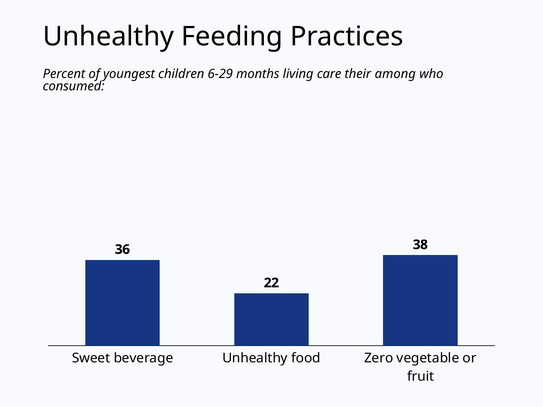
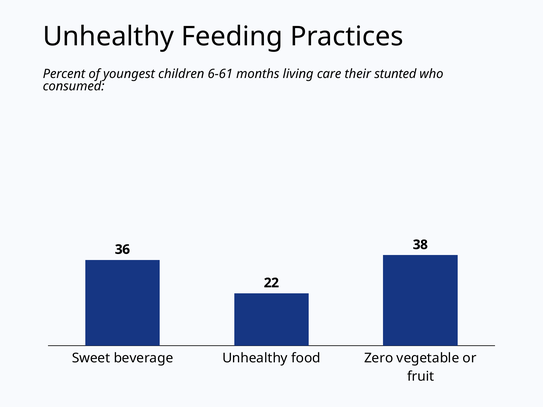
6-29: 6-29 -> 6-61
among: among -> stunted
